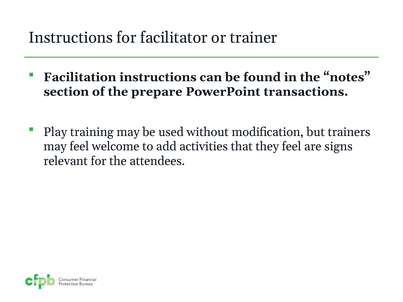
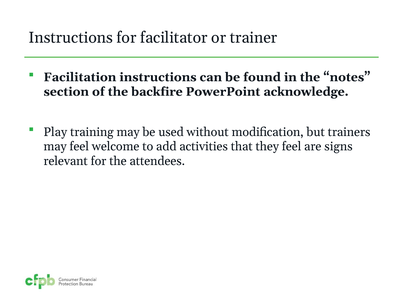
prepare: prepare -> backfire
transactions: transactions -> acknowledge
